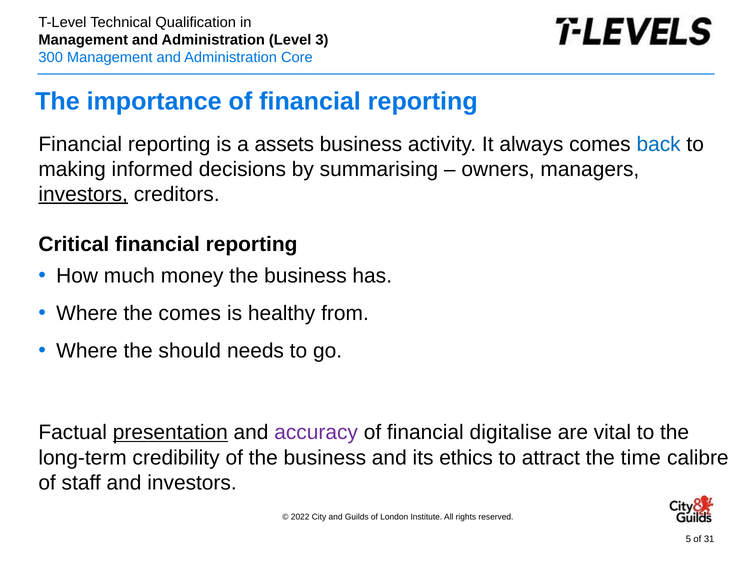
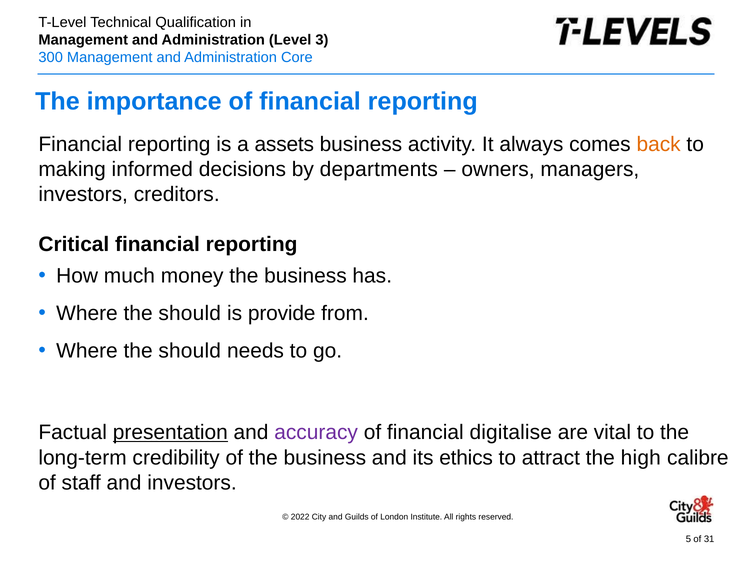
back colour: blue -> orange
summarising: summarising -> departments
investors at (83, 194) underline: present -> none
comes at (190, 313): comes -> should
healthy: healthy -> provide
time: time -> high
